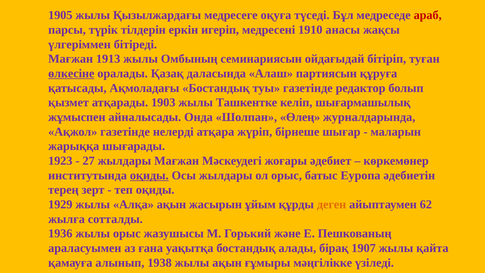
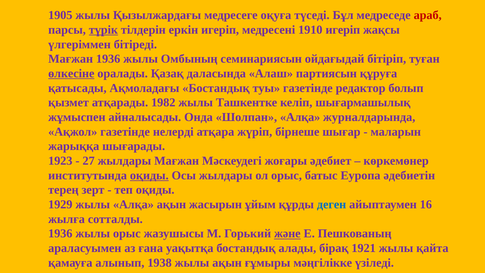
түрік underline: none -> present
1910 анасы: анасы -> игеріп
Мағжан 1913: 1913 -> 1936
1903: 1903 -> 1982
Шолпан Өлең: Өлең -> Алқа
деген colour: orange -> blue
62: 62 -> 16
және underline: none -> present
1907: 1907 -> 1921
